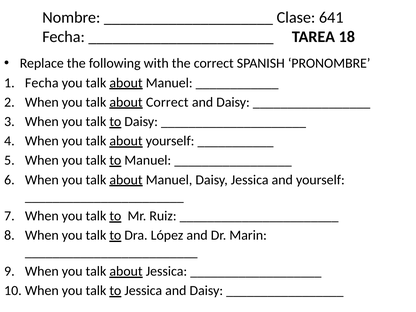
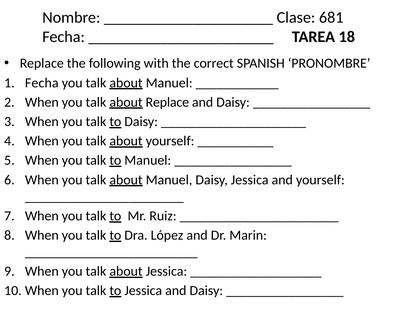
641: 641 -> 681
about Correct: Correct -> Replace
